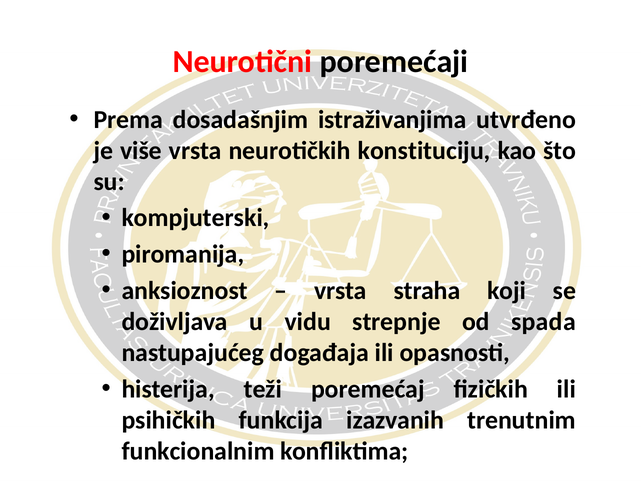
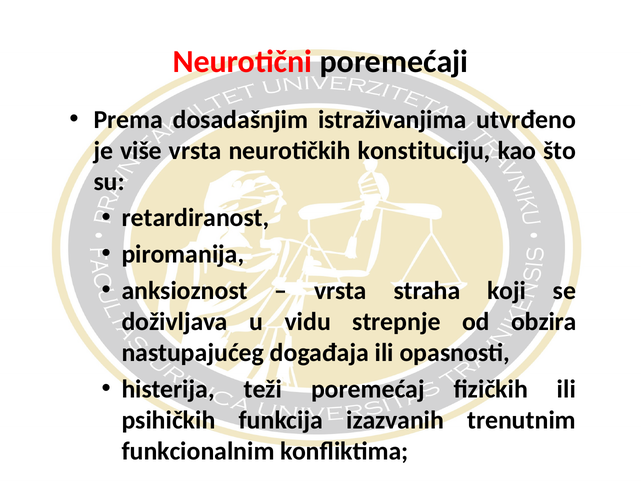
kompjuterski: kompjuterski -> retardiranost
spada: spada -> obzira
